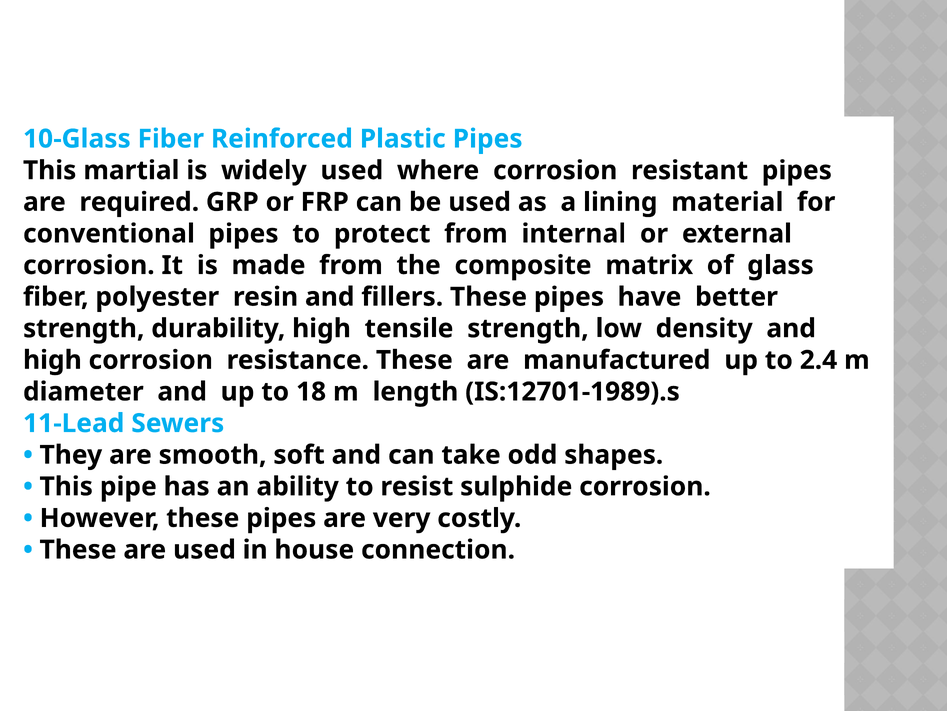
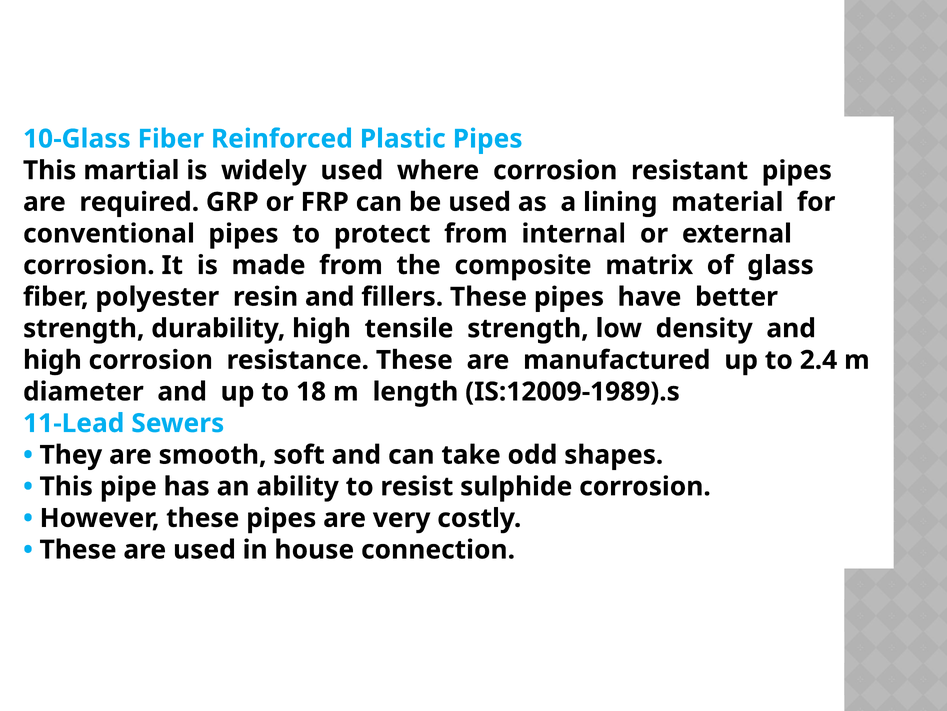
IS:12701-1989).s: IS:12701-1989).s -> IS:12009-1989).s
